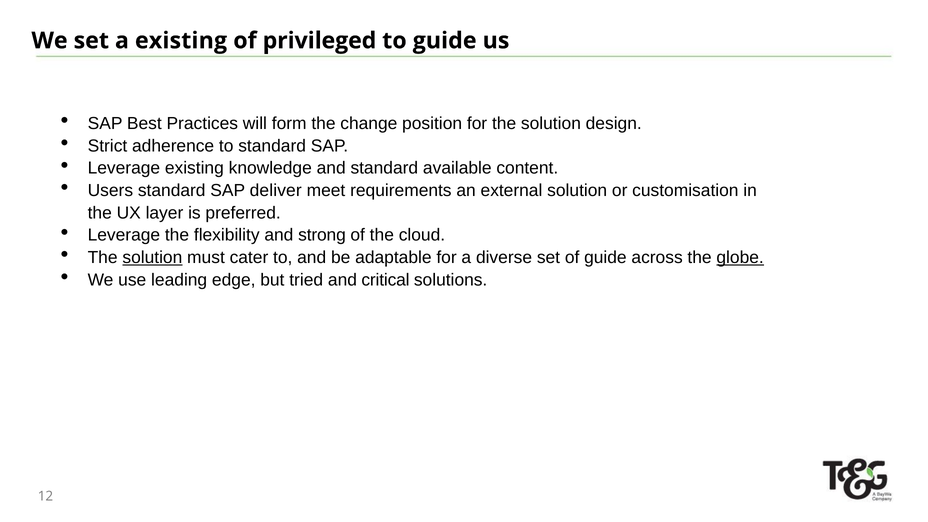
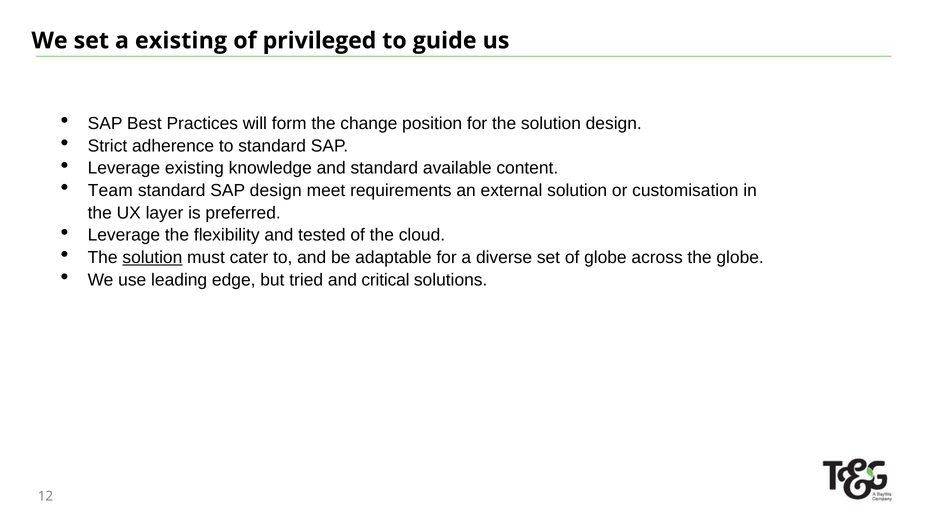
Users: Users -> Team
SAP deliver: deliver -> design
strong: strong -> tested
of guide: guide -> globe
globe at (740, 258) underline: present -> none
